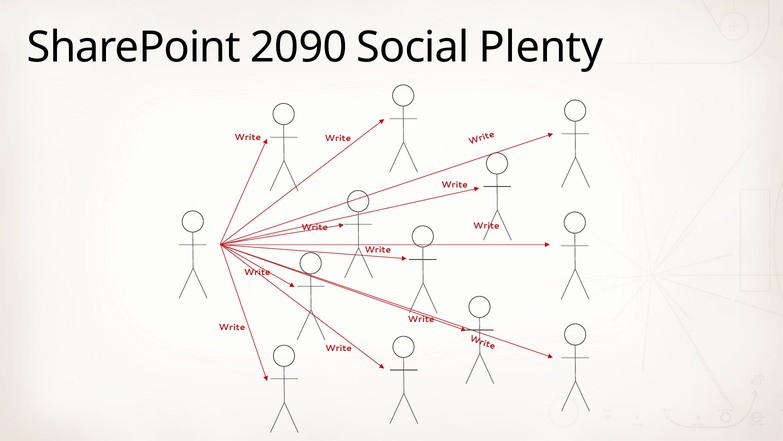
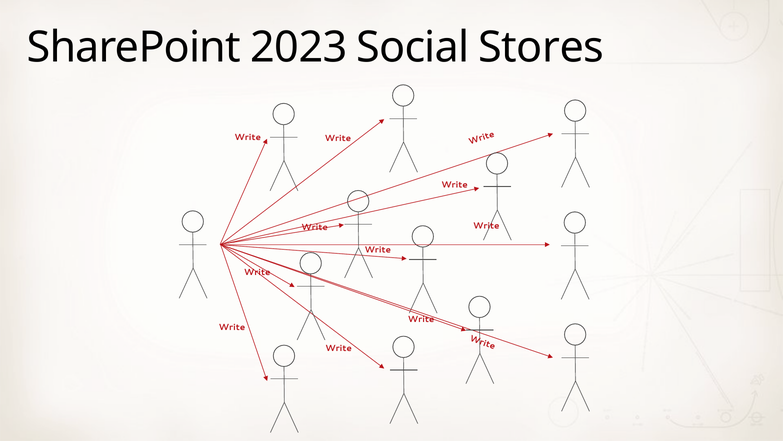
2090: 2090 -> 2023
Plenty: Plenty -> Stores
